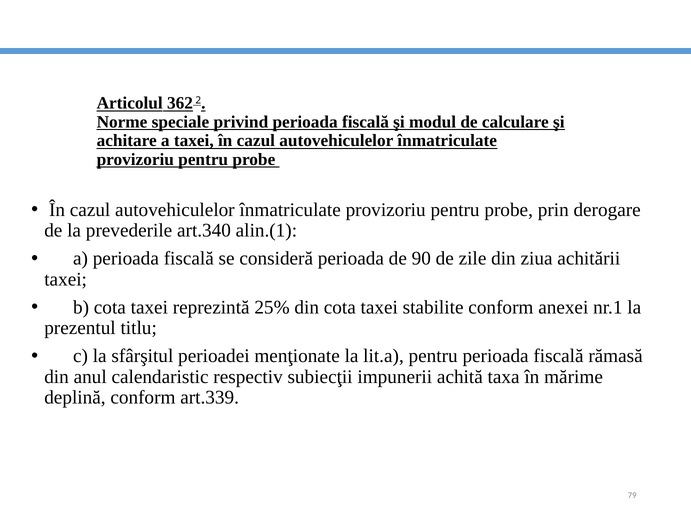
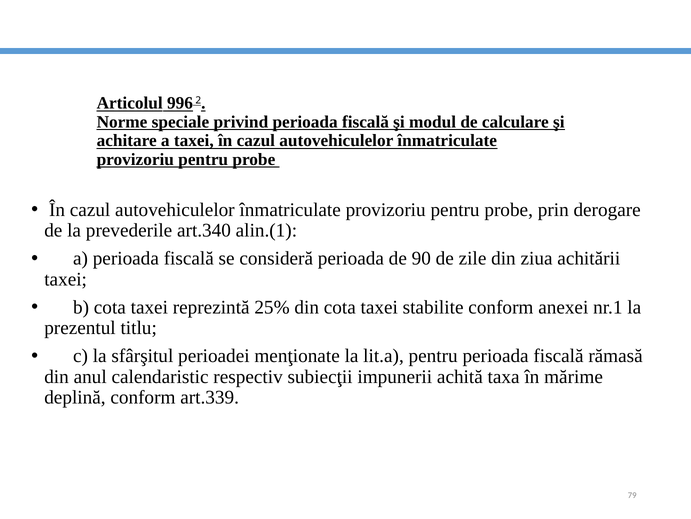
362: 362 -> 996
